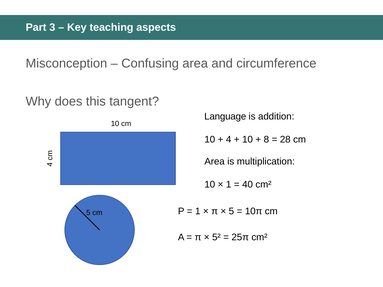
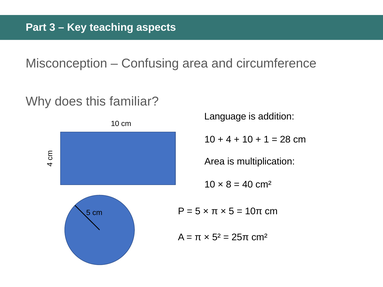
tangent: tangent -> familiar
8: 8 -> 1
1 at (229, 185): 1 -> 8
1 at (198, 211): 1 -> 5
